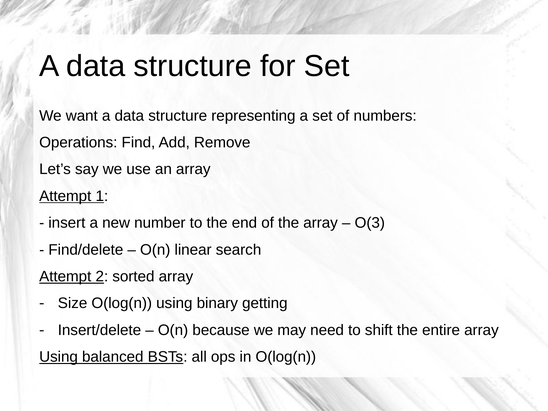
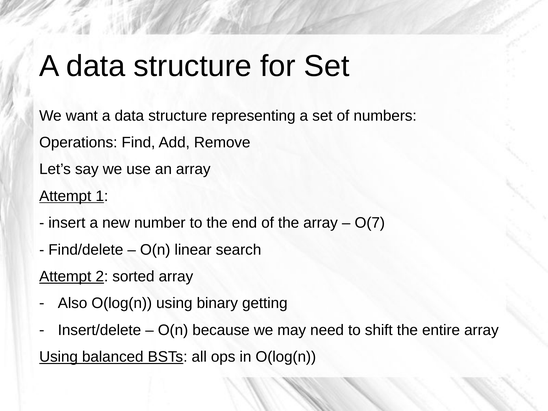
O(3: O(3 -> O(7
Size: Size -> Also
